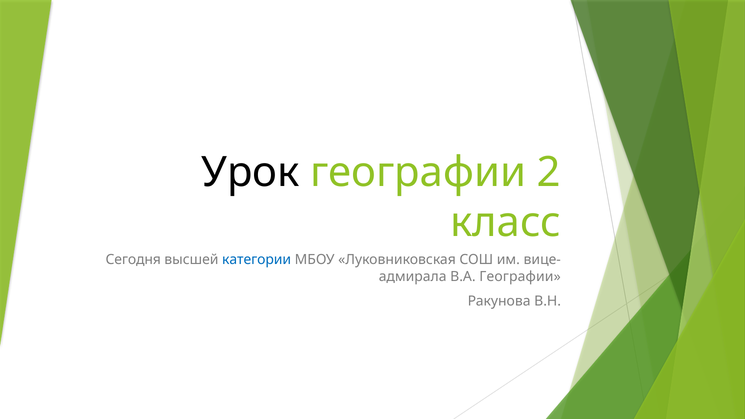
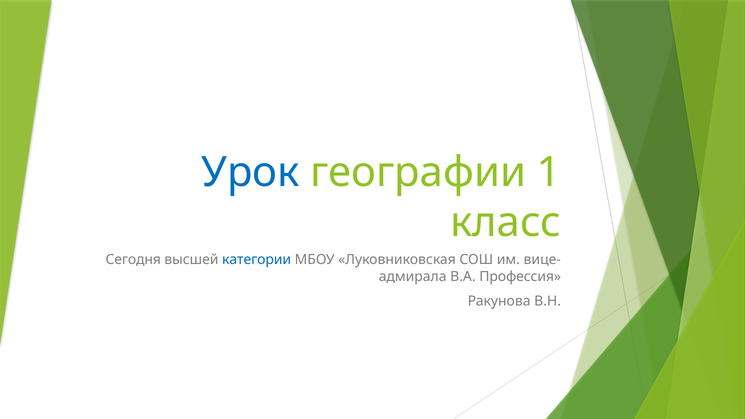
Урок colour: black -> blue
2: 2 -> 1
В.А Географии: Географии -> Профессия
